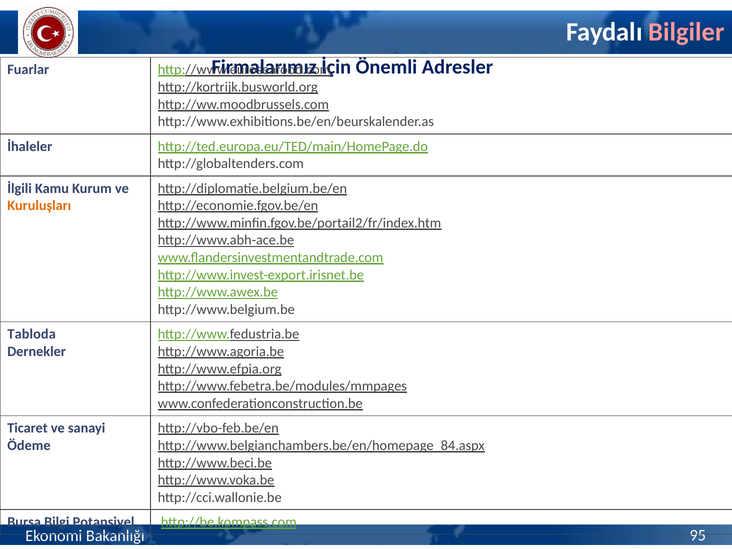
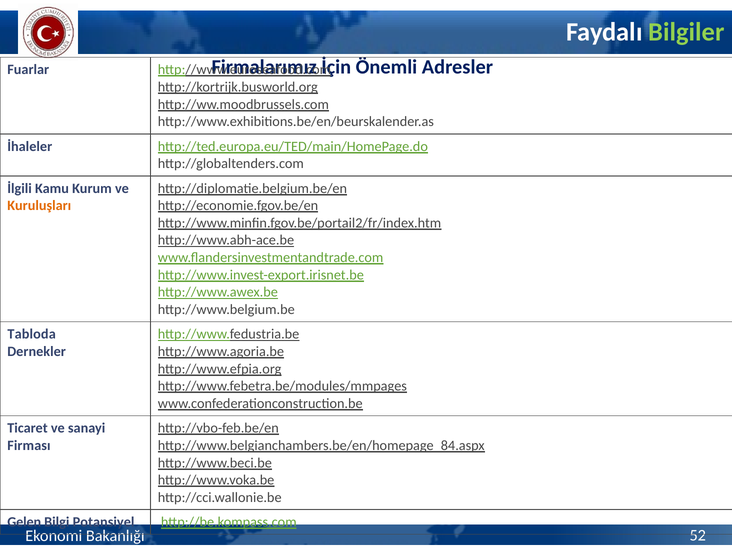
Bilgiler colour: pink -> light green
Ödeme: Ödeme -> Firması
Bursa: Bursa -> Gelen
95: 95 -> 52
